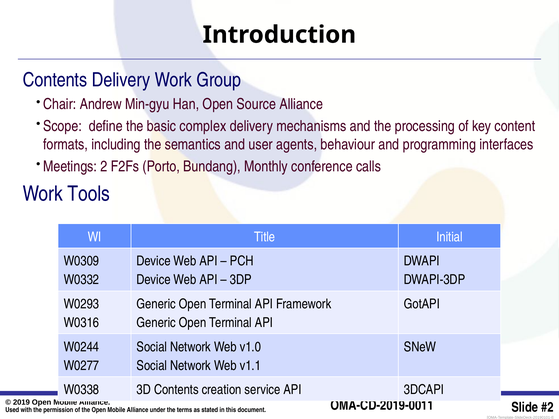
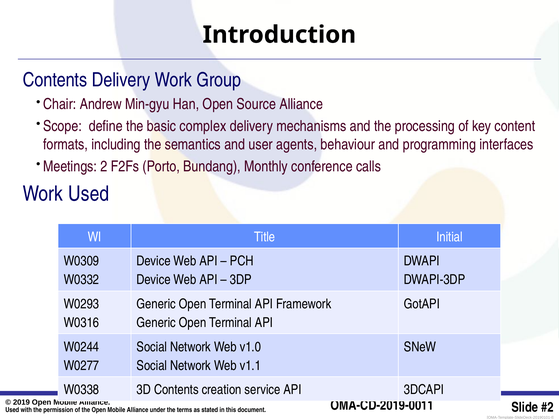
Work Tools: Tools -> Used
